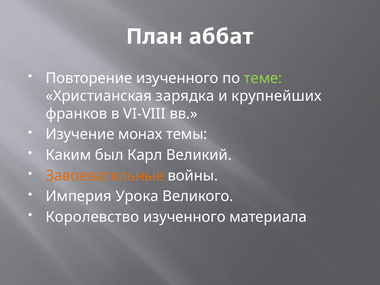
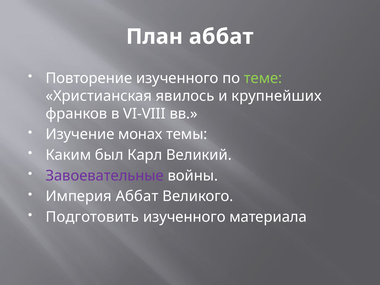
зарядка: зарядка -> явилось
Завоевательные colour: orange -> purple
Империя Урока: Урока -> Аббат
Королевство: Королевство -> Подготовить
